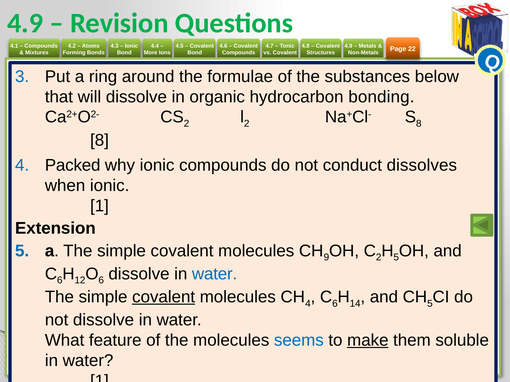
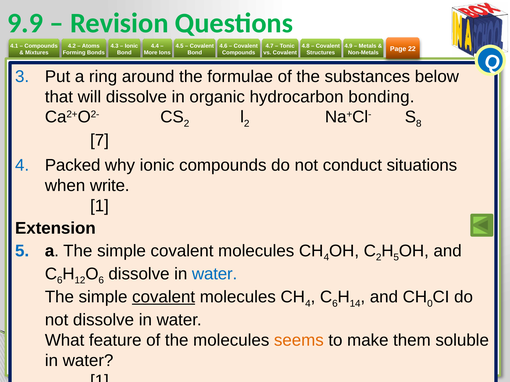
4.9 at (25, 23): 4.9 -> 9.9
8 at (99, 140): 8 -> 7
dissolves: dissolves -> situations
when ionic: ionic -> write
9 at (326, 258): 9 -> 4
5 at (430, 304): 5 -> 0
seems colour: blue -> orange
make underline: present -> none
